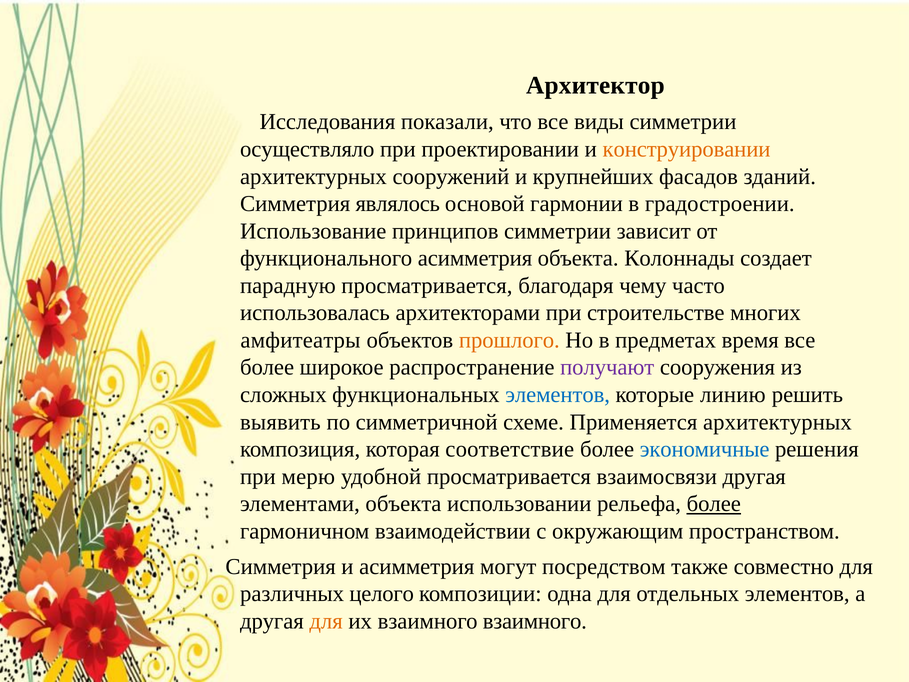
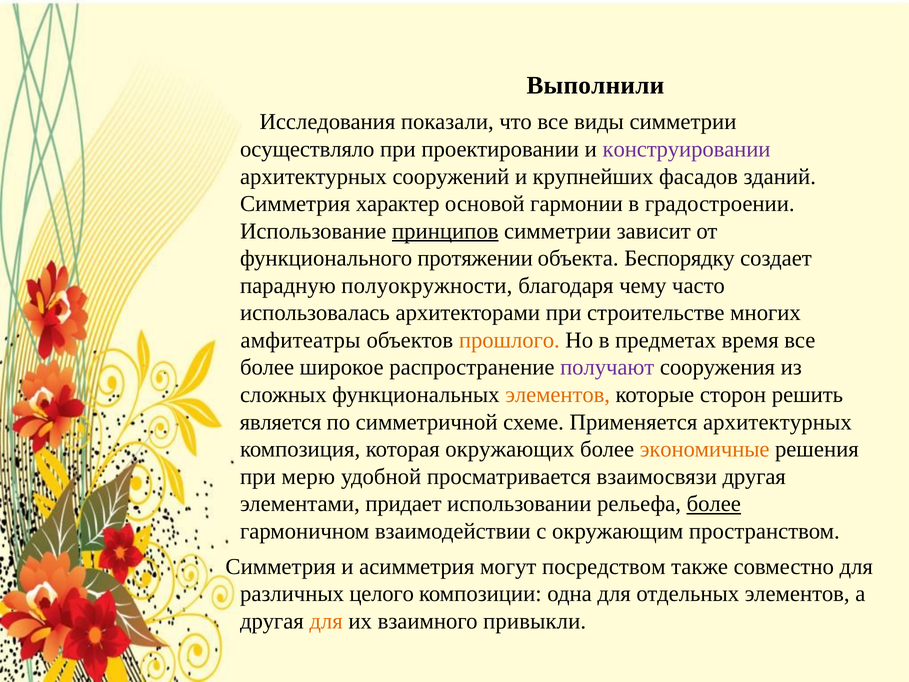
Архитектор: Архитектор -> Выполнили
конструировании colour: orange -> purple
являлось: являлось -> характер
принципов underline: none -> present
функционального асимметрия: асимметрия -> протяжении
Колоннады: Колоннады -> Беспорядку
парадную просматривается: просматривается -> полуокружности
элементов at (558, 395) colour: blue -> orange
линию: линию -> сторон
выявить: выявить -> является
соответствие: соответствие -> окружающих
экономичные colour: blue -> orange
элементами объекта: объекта -> придает
взаимного взаимного: взаимного -> привыкли
